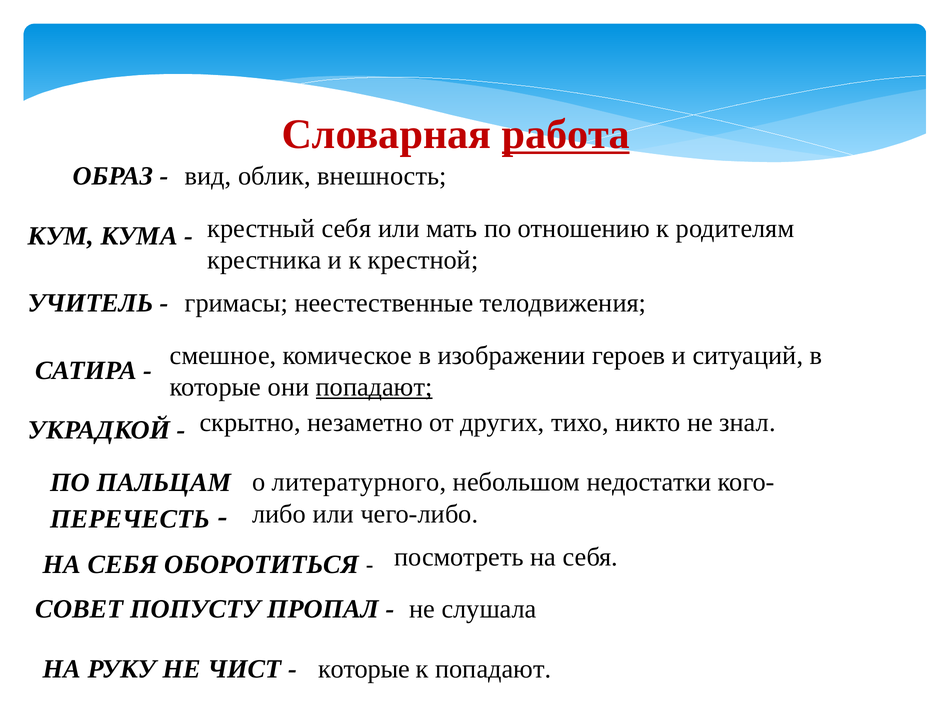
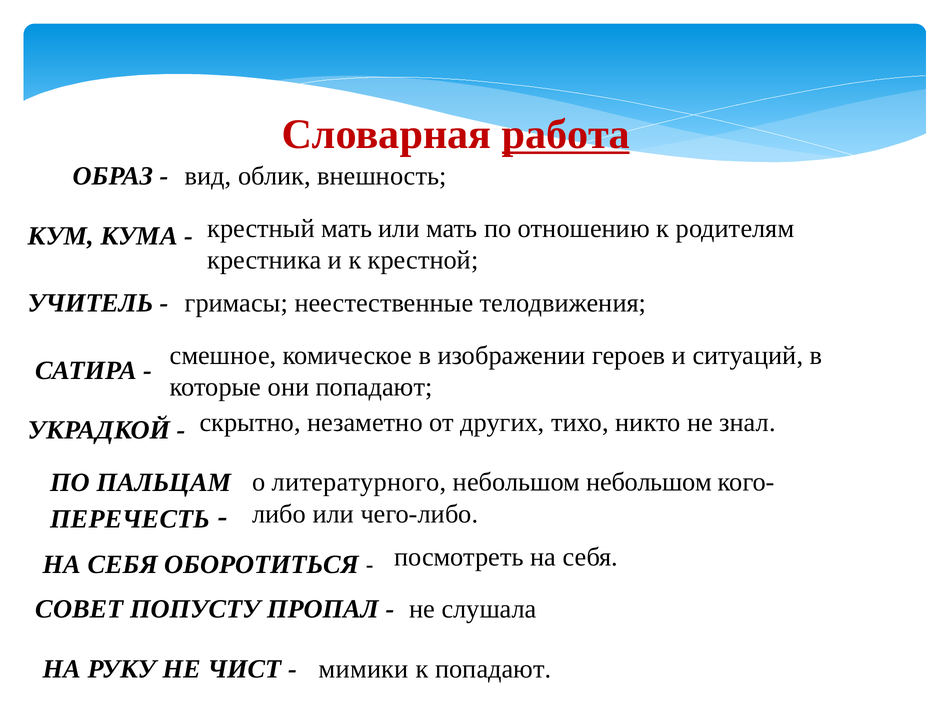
крестный себя: себя -> мать
попадают at (374, 387) underline: present -> none
небольшом недостатки: недостатки -> небольшом
которые at (364, 670): которые -> мимики
